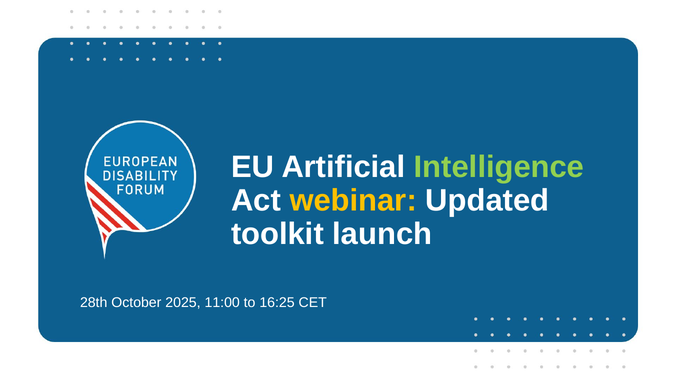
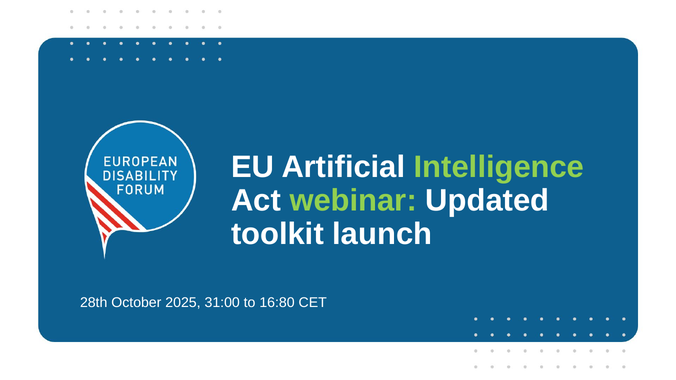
webinar colour: yellow -> light green
11:00: 11:00 -> 31:00
16:25: 16:25 -> 16:80
